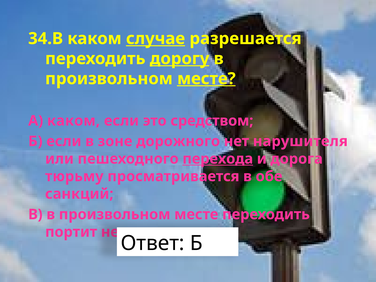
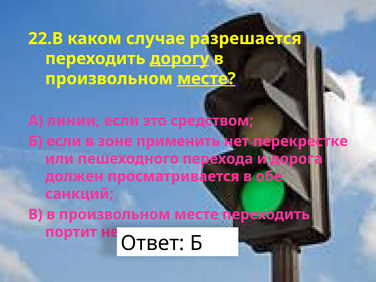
34.В: 34.В -> 22.В
случае underline: present -> none
А каком: каком -> линии
дорожного: дорожного -> применить
нарушителя: нарушителя -> перекрестке
перехода underline: present -> none
тюрьму: тюрьму -> должен
